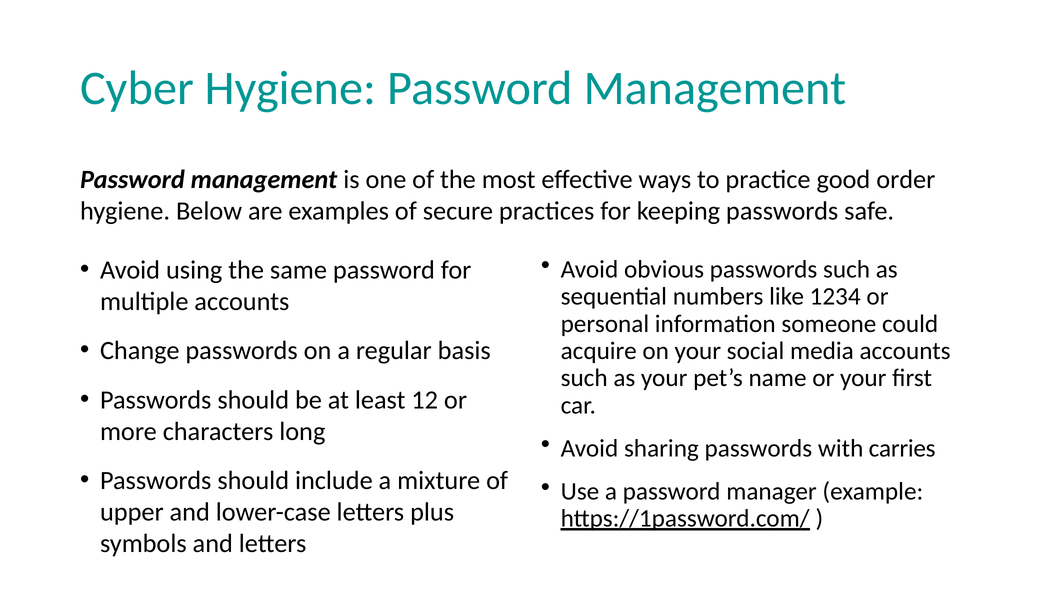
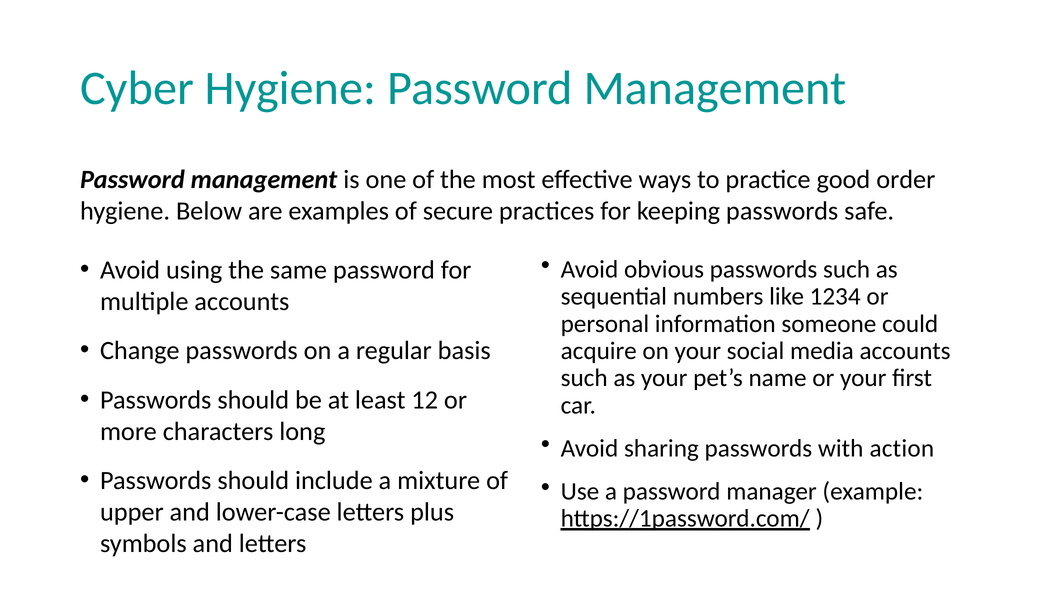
carries: carries -> action
